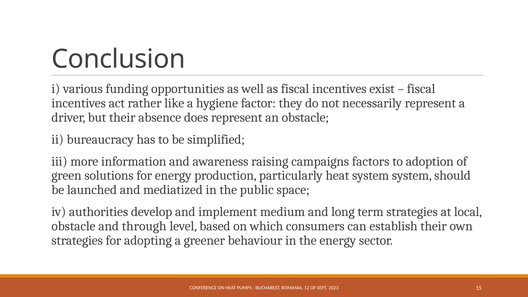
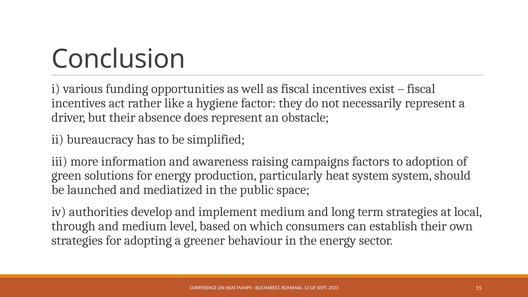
obstacle at (73, 226): obstacle -> through
and through: through -> medium
